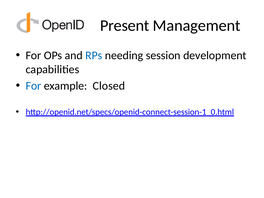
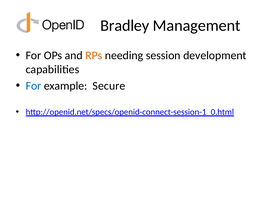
Present: Present -> Bradley
RPs colour: blue -> orange
Closed: Closed -> Secure
